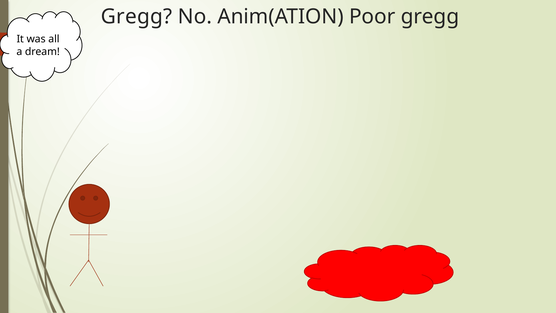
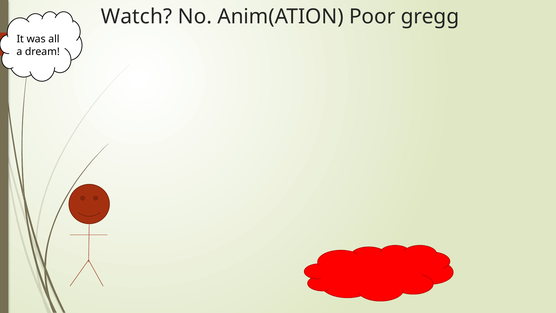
Gregg at (137, 17): Gregg -> Watch
